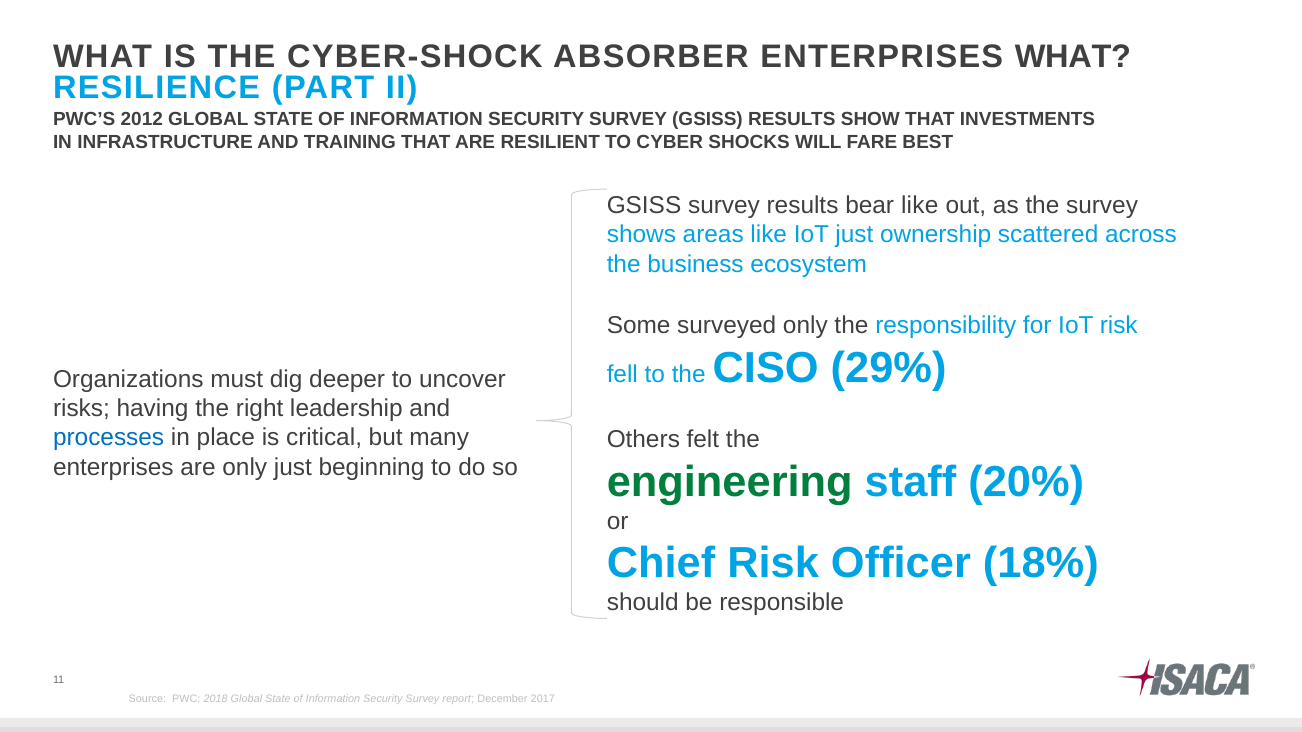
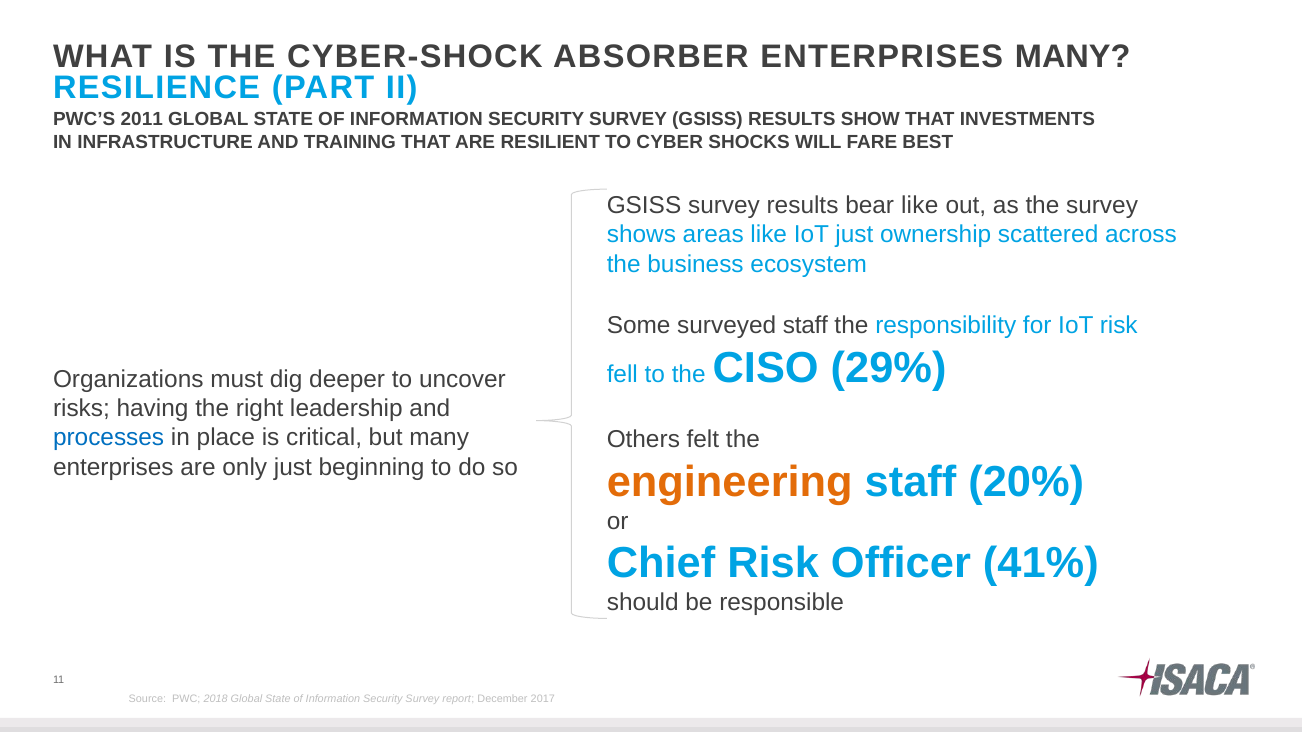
ENTERPRISES WHAT: WHAT -> MANY
2012: 2012 -> 2011
surveyed only: only -> staff
engineering colour: green -> orange
18%: 18% -> 41%
